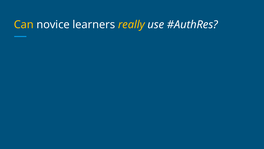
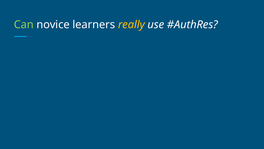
Can colour: yellow -> light green
